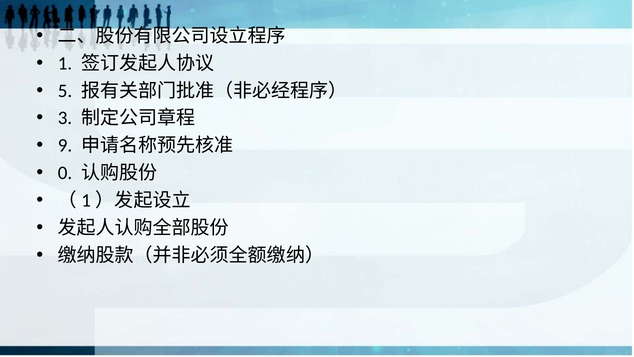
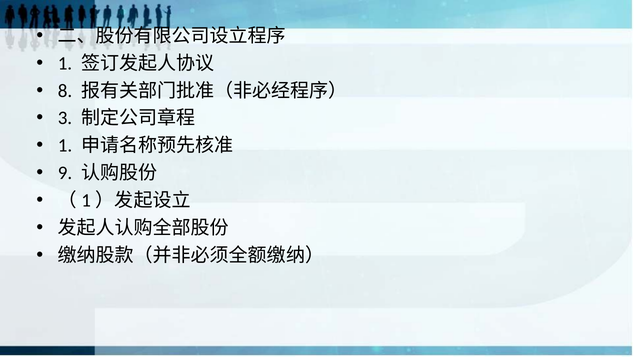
5: 5 -> 8
9 at (65, 145): 9 -> 1
0: 0 -> 9
